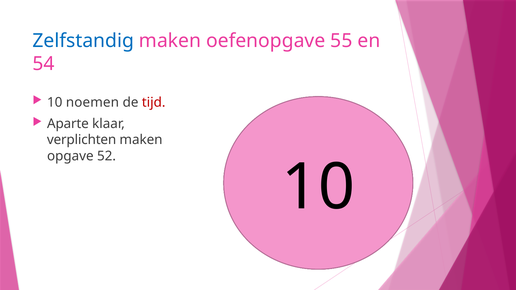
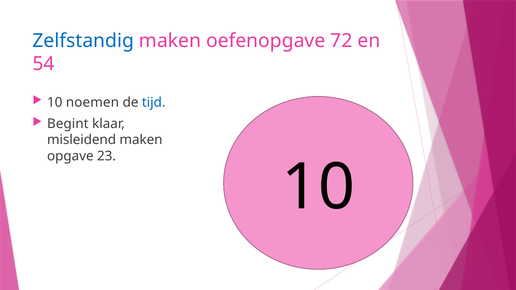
55: 55 -> 72
tijd colour: red -> blue
Aparte: Aparte -> Begint
verplichten: verplichten -> misleidend
52: 52 -> 23
